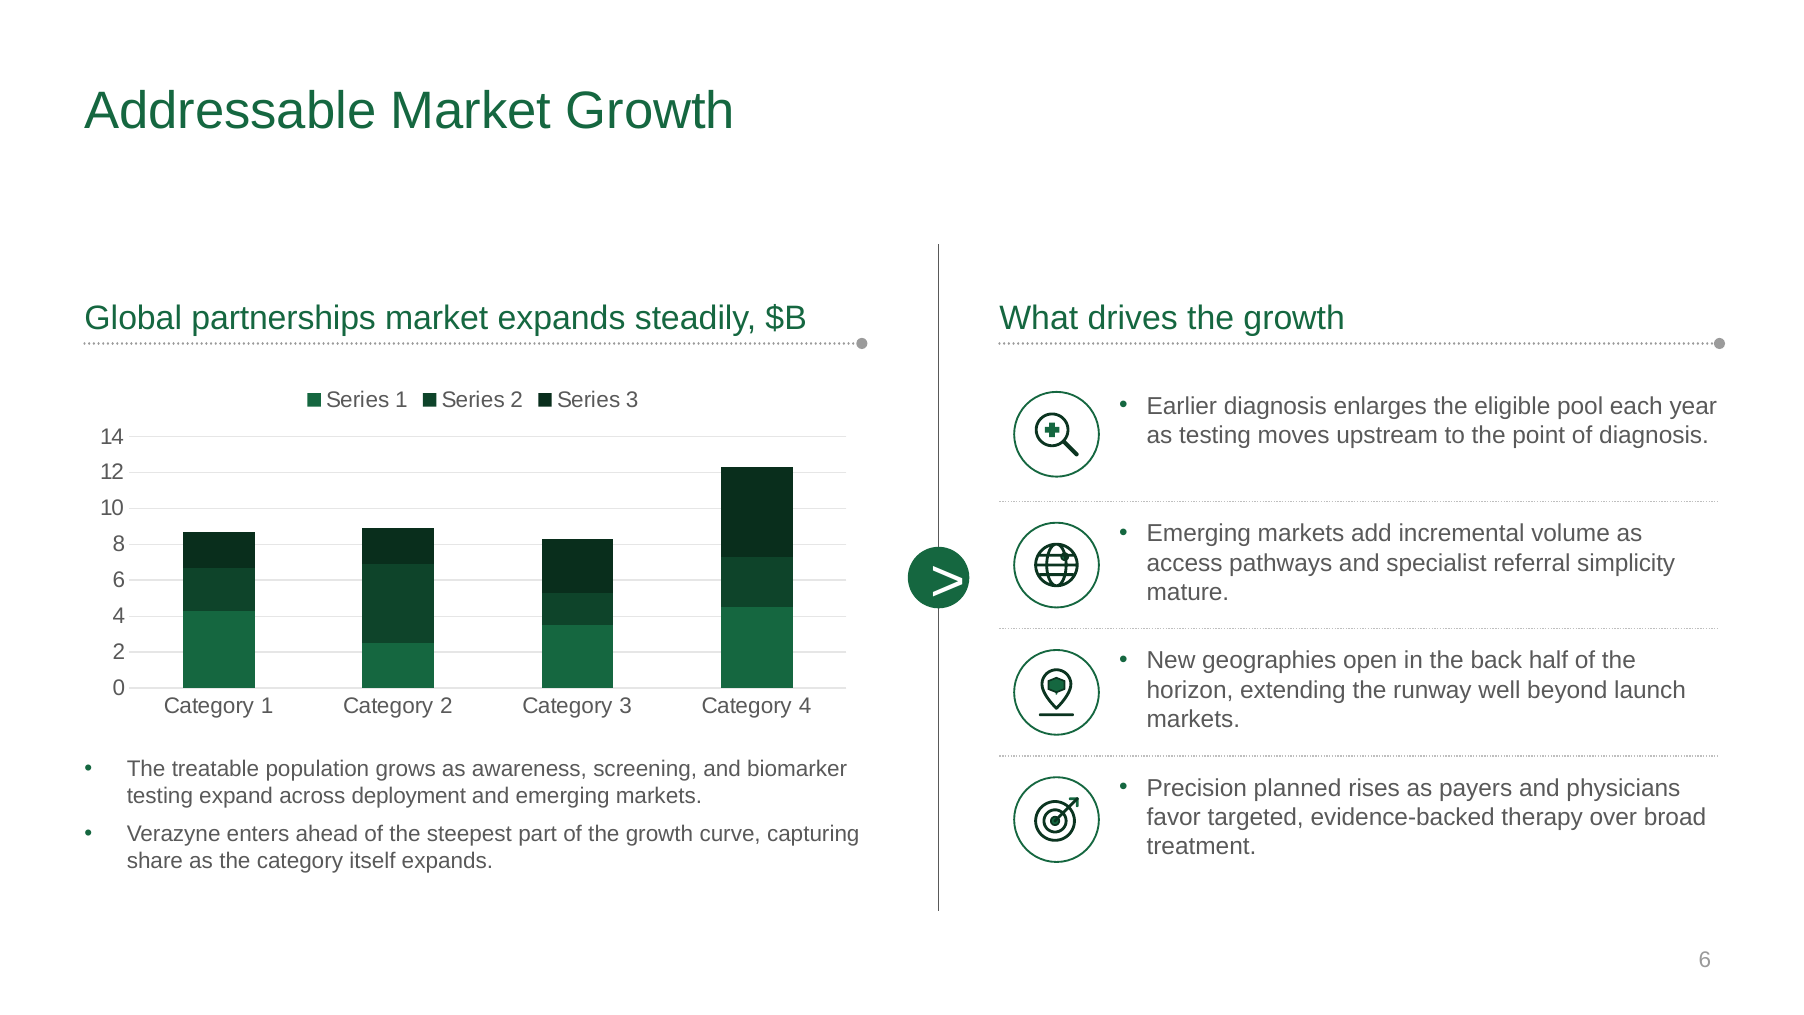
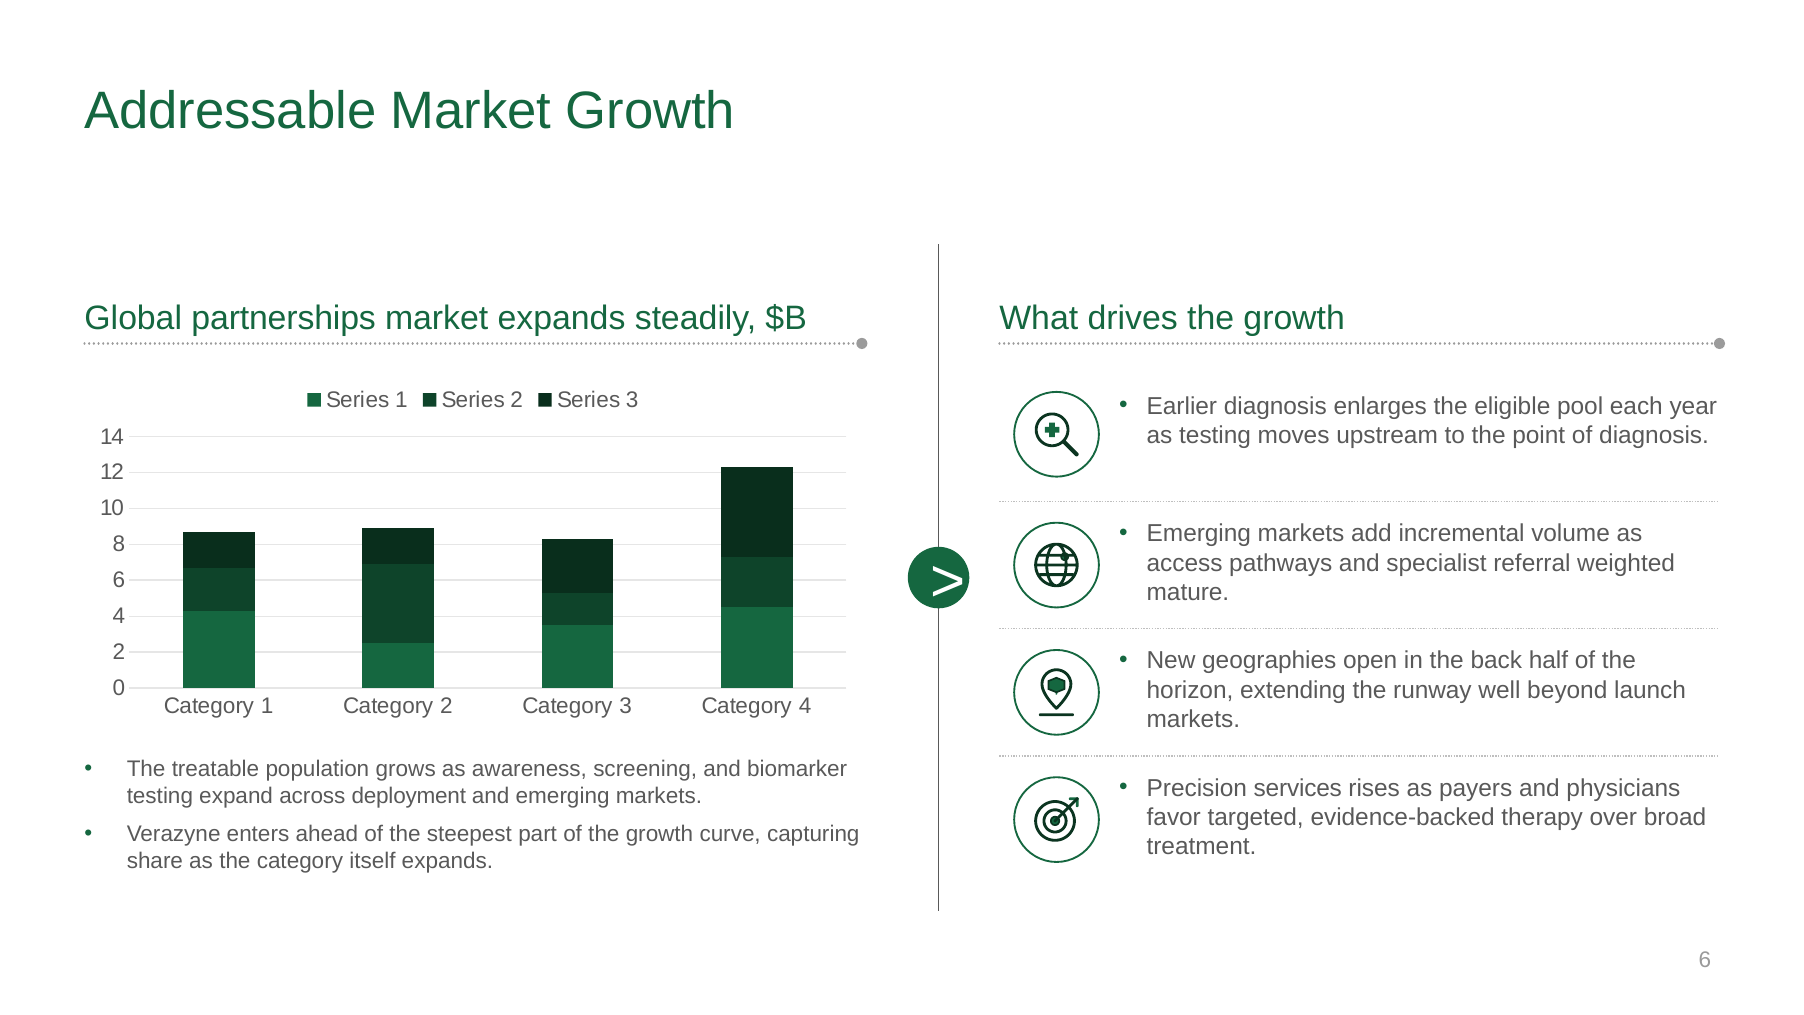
simplicity: simplicity -> weighted
planned: planned -> services
